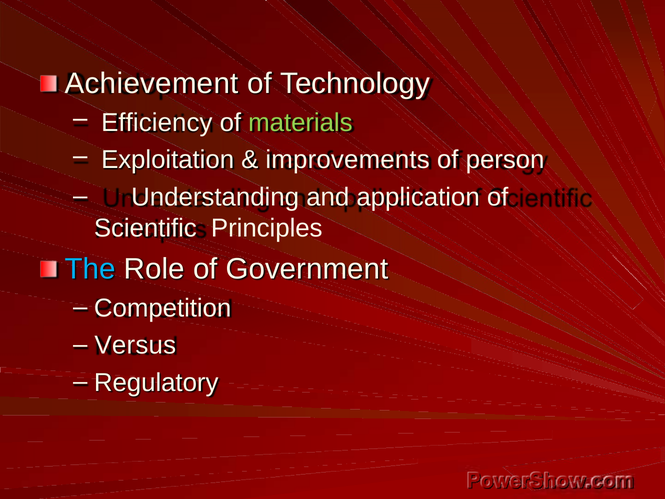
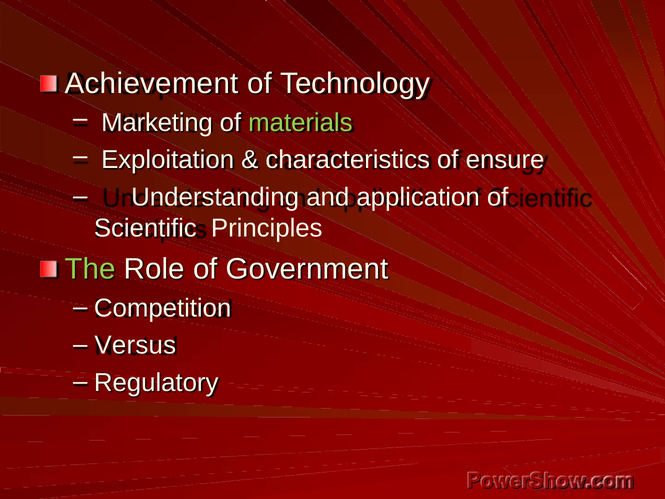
Efficiency: Efficiency -> Marketing
improvements: improvements -> characteristics
person: person -> ensure
The colour: light blue -> light green
